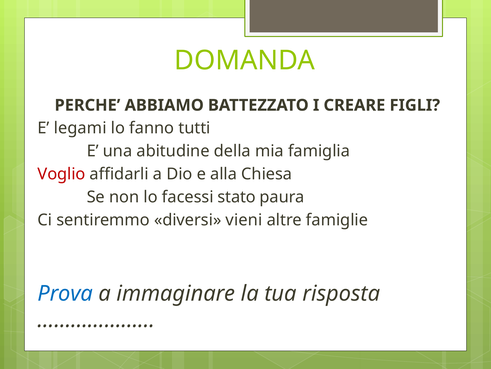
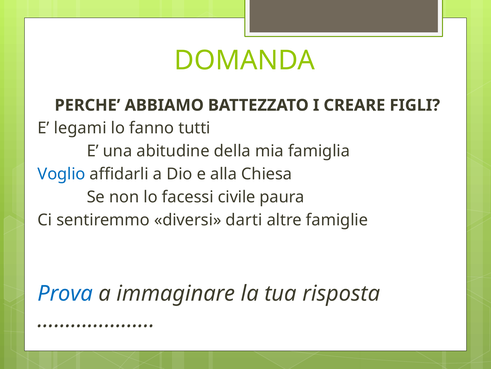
Voglio colour: red -> blue
stato: stato -> civile
vieni: vieni -> darti
